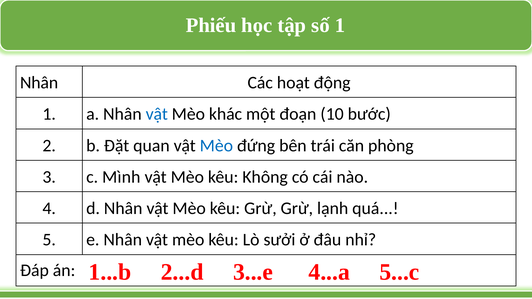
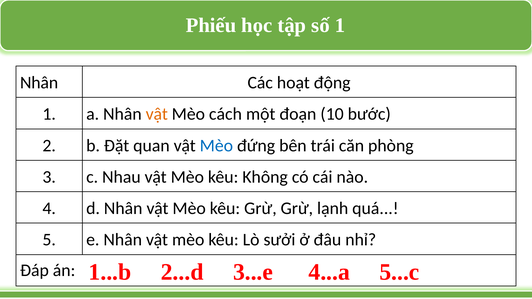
vật at (157, 114) colour: blue -> orange
khác: khác -> cách
Mình: Mình -> Nhau
